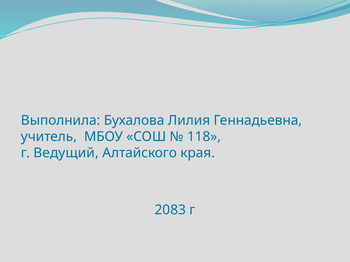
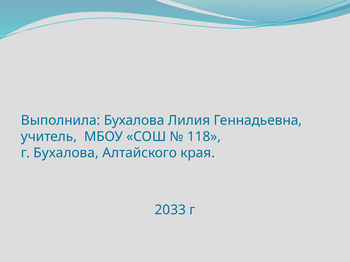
г Ведущий: Ведущий -> Бухалова
2083: 2083 -> 2033
